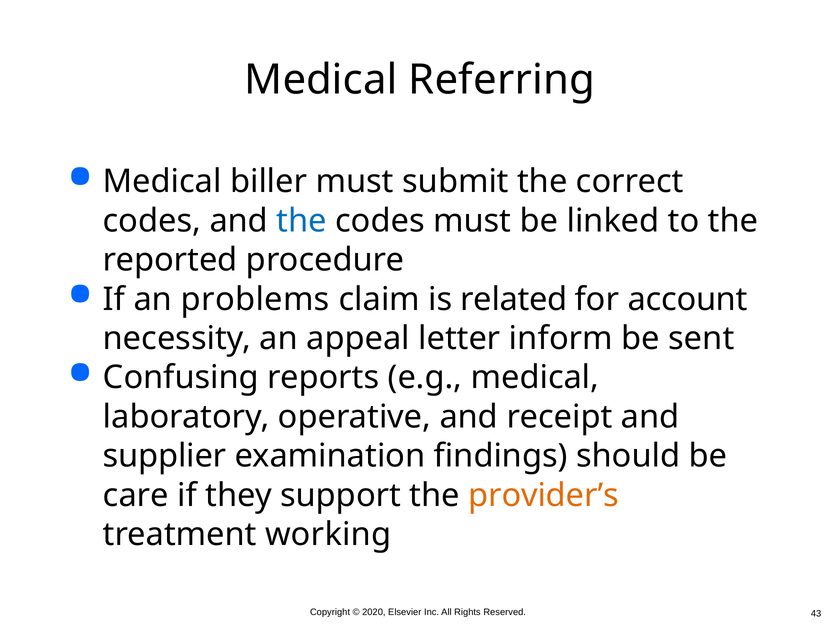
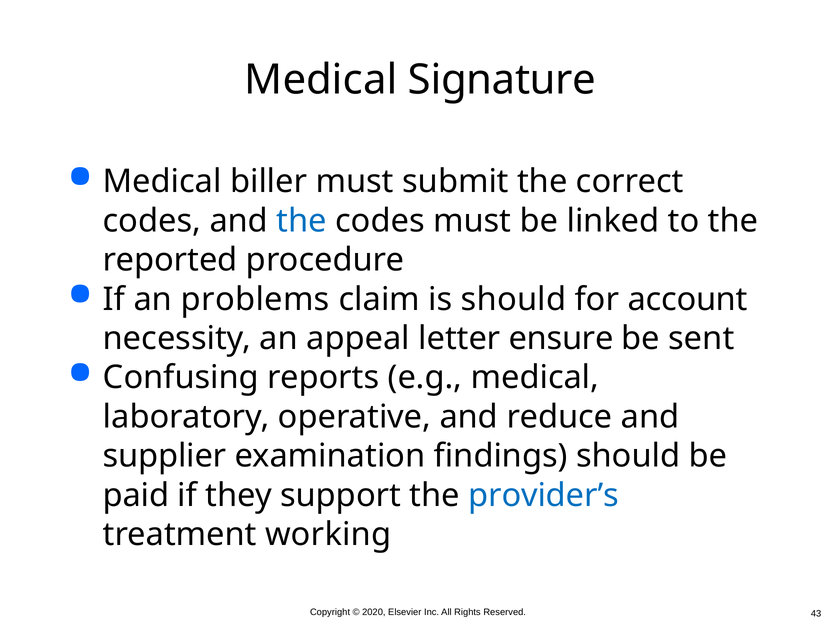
Referring: Referring -> Signature
is related: related -> should
inform: inform -> ensure
receipt: receipt -> reduce
care: care -> paid
provider’s colour: orange -> blue
